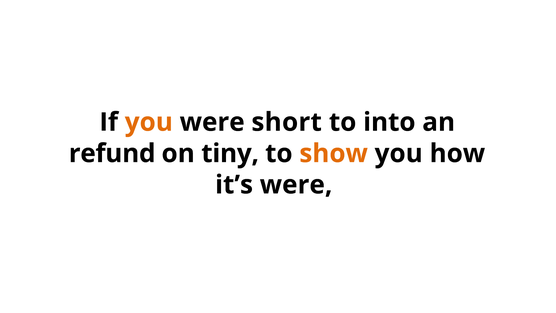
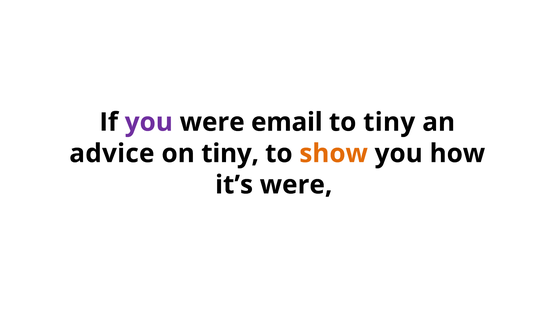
you at (149, 122) colour: orange -> purple
short: short -> email
to into: into -> tiny
refund: refund -> advice
